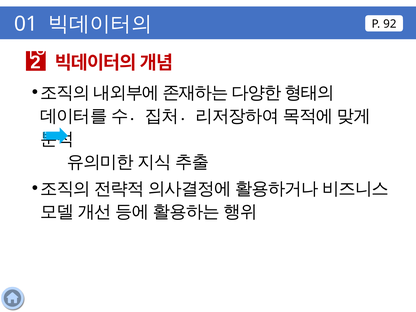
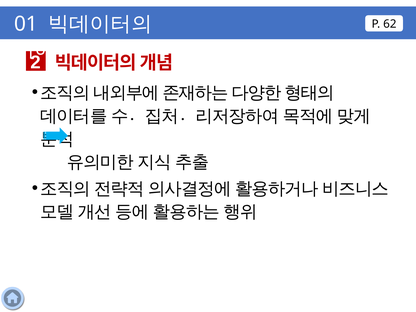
92: 92 -> 62
